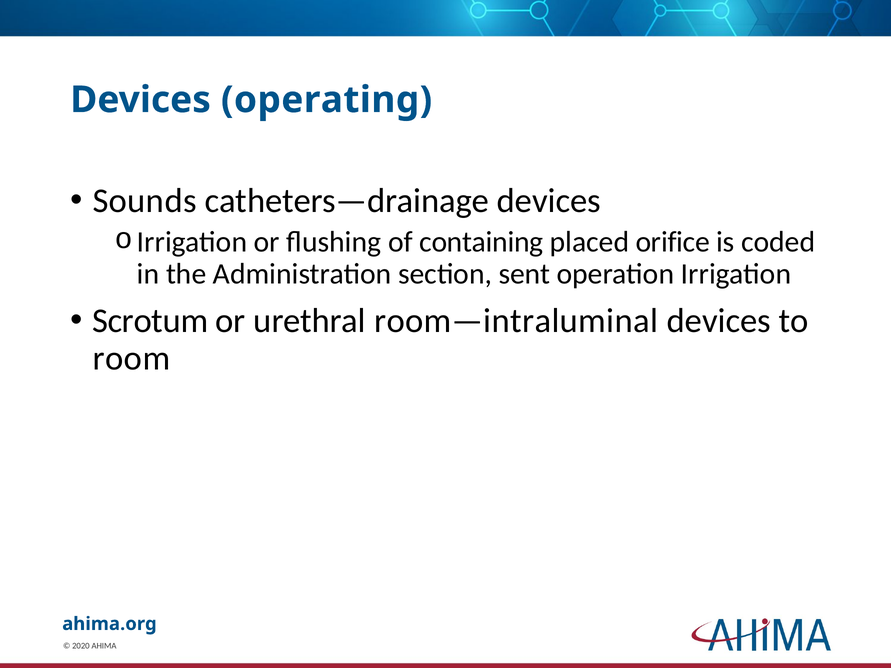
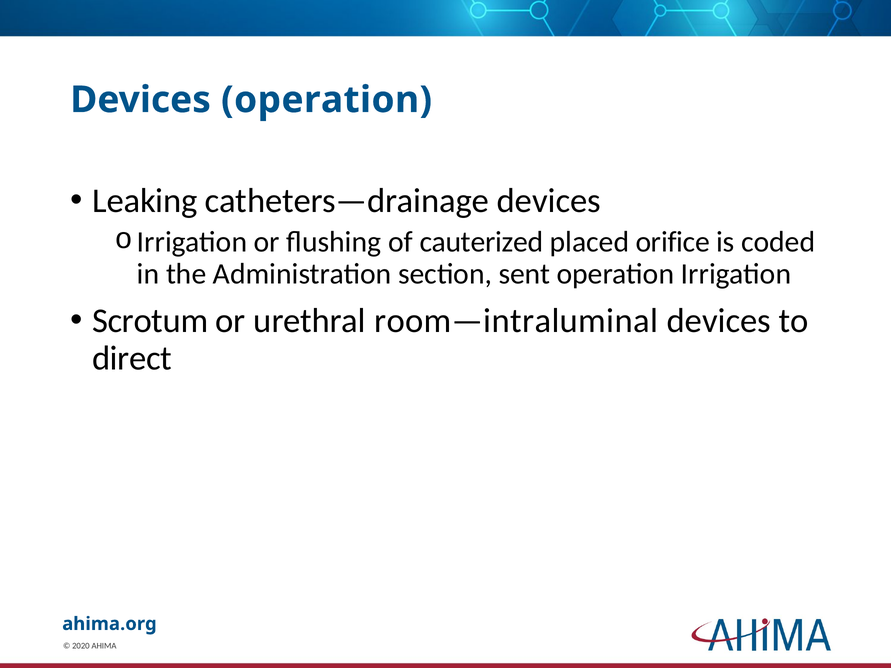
Devices operating: operating -> operation
Sounds: Sounds -> Leaking
containing: containing -> cauterized
room: room -> direct
